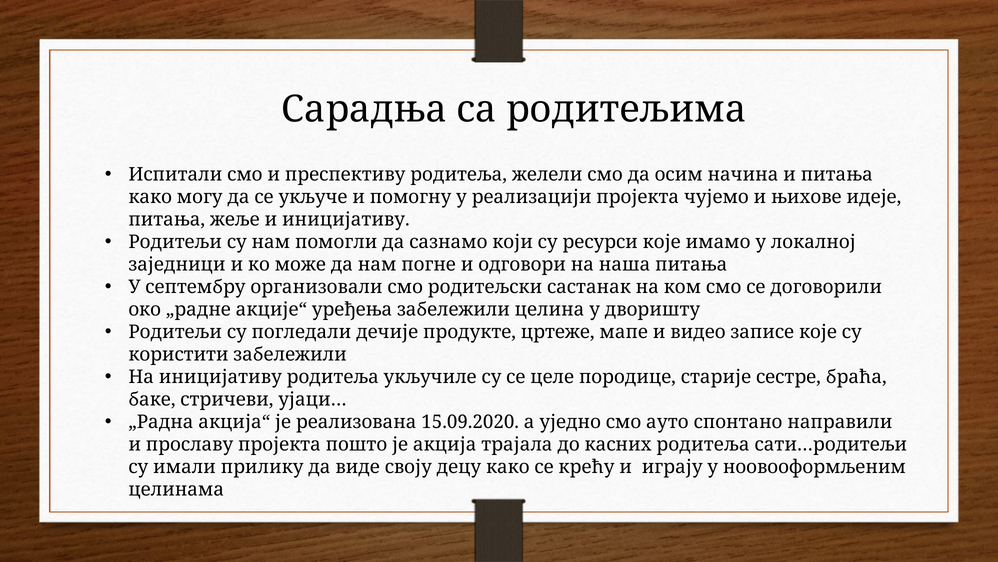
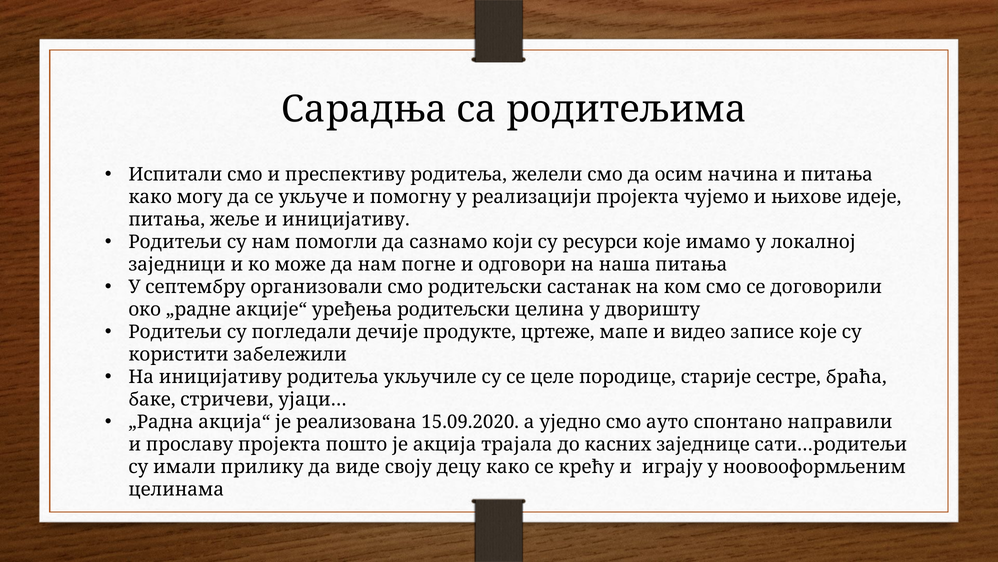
уређења забележили: забележили -> родитељски
касних родитеља: родитеља -> заједнице
